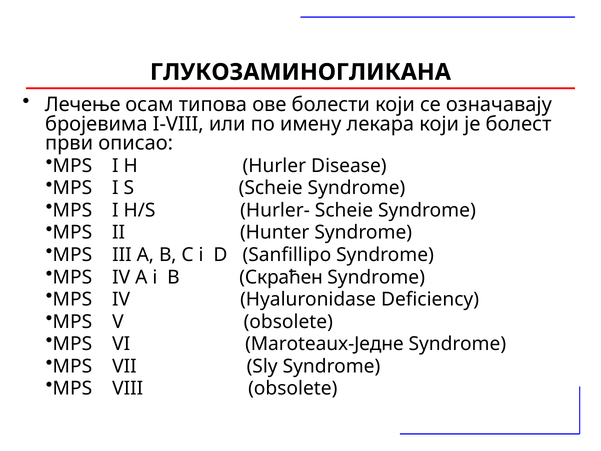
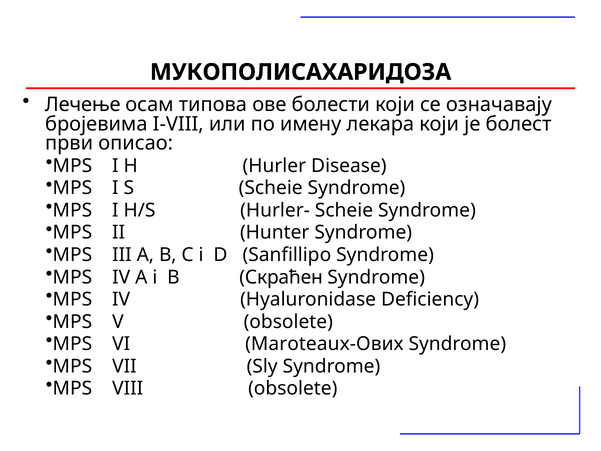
ГЛУКОЗАМИНОГЛИКАНА: ГЛУКОЗАМИНОГЛИКАНА -> МУКОПОЛИСАХАРИДОЗА
Maroteaux-Једне: Maroteaux-Једне -> Maroteaux-Ових
